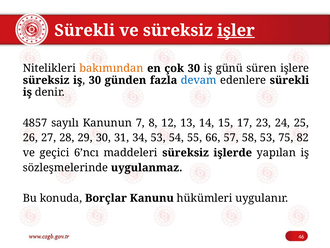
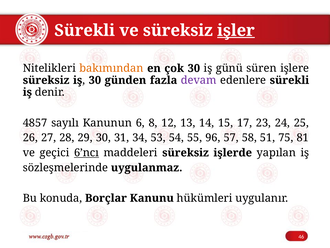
devam colour: blue -> purple
7: 7 -> 6
66: 66 -> 96
58 53: 53 -> 51
82: 82 -> 81
6’ncı underline: none -> present
